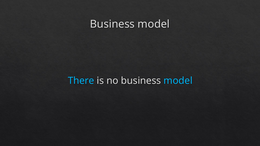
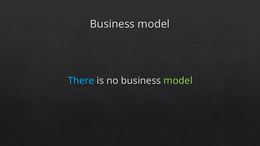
model at (178, 81) colour: light blue -> light green
